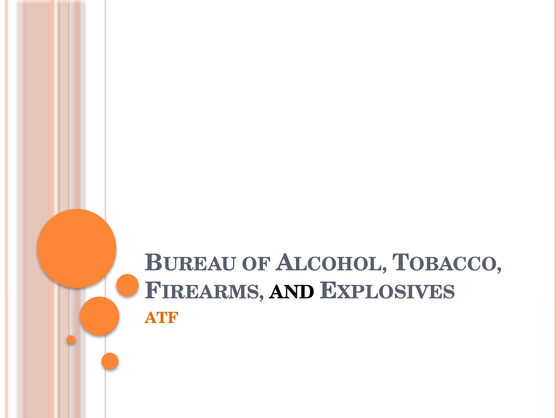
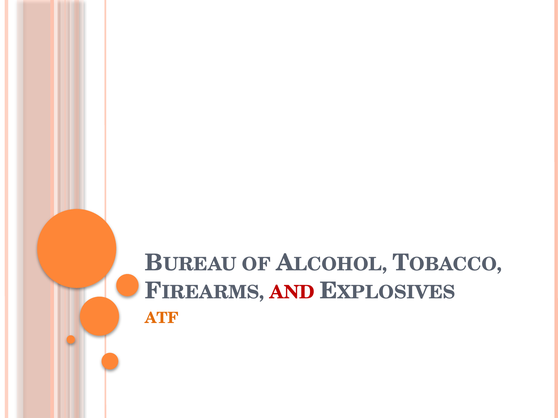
AND colour: black -> red
